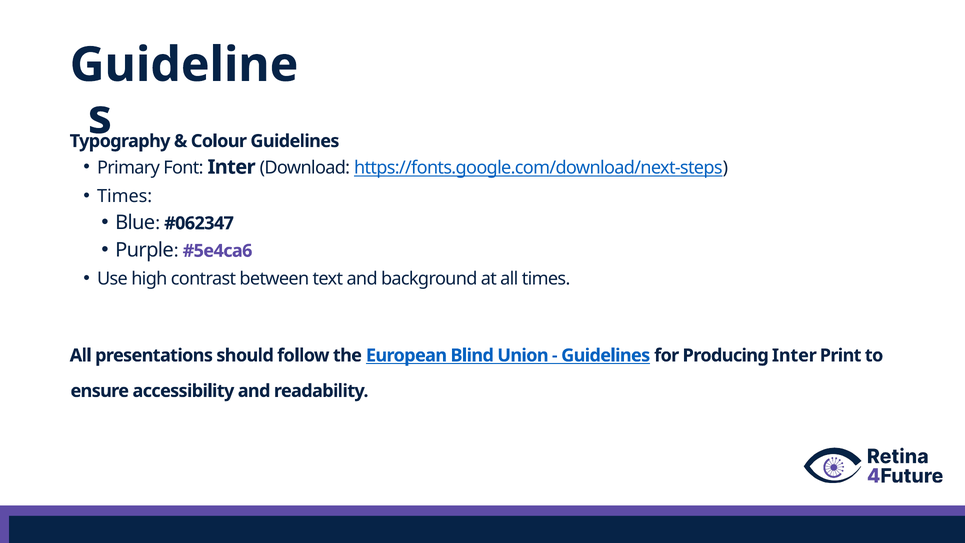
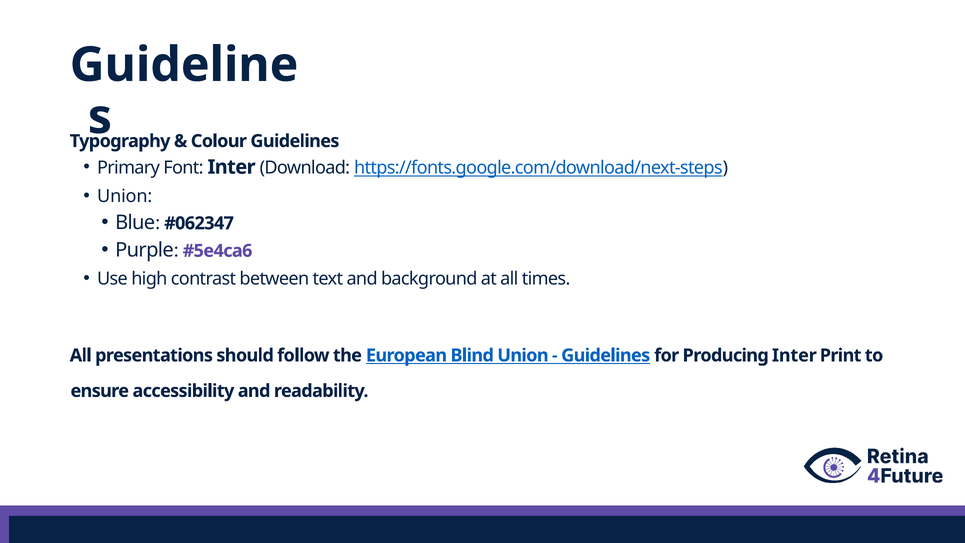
Times at (125, 196): Times -> Union
